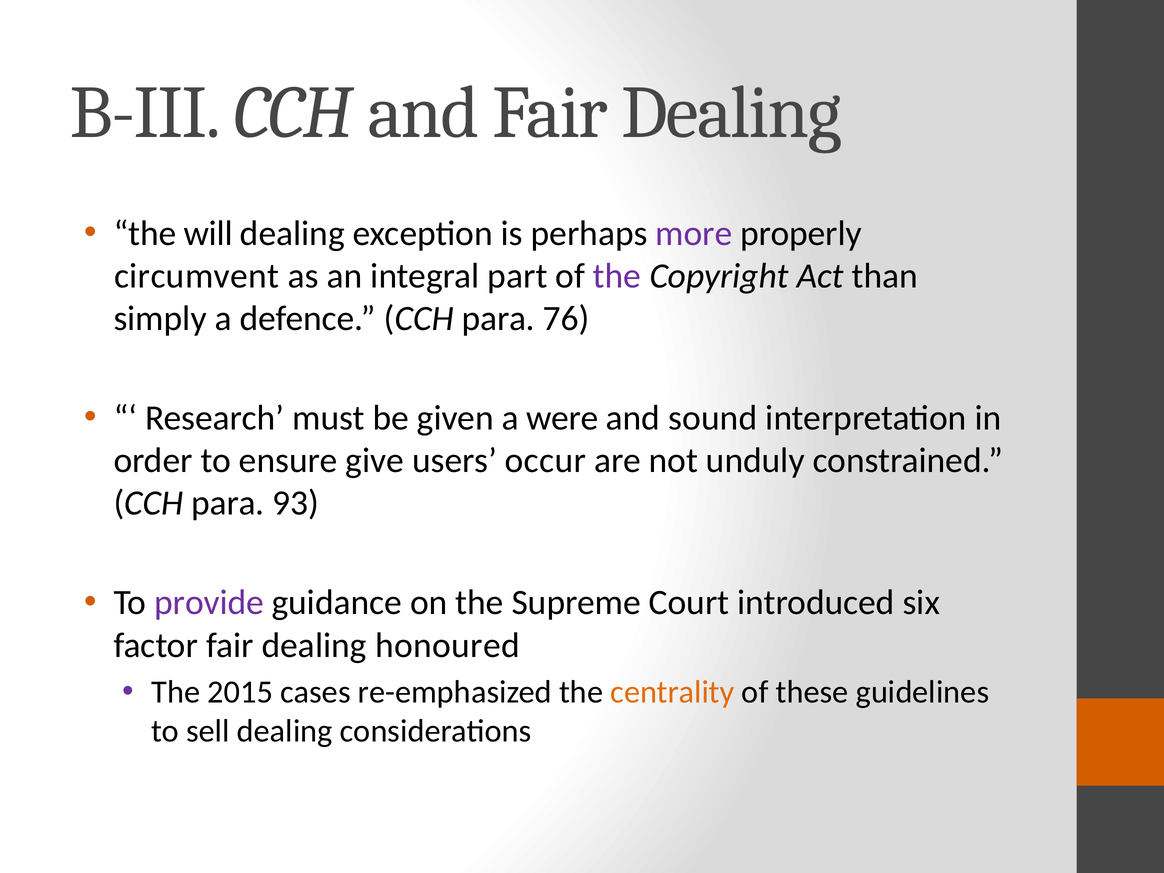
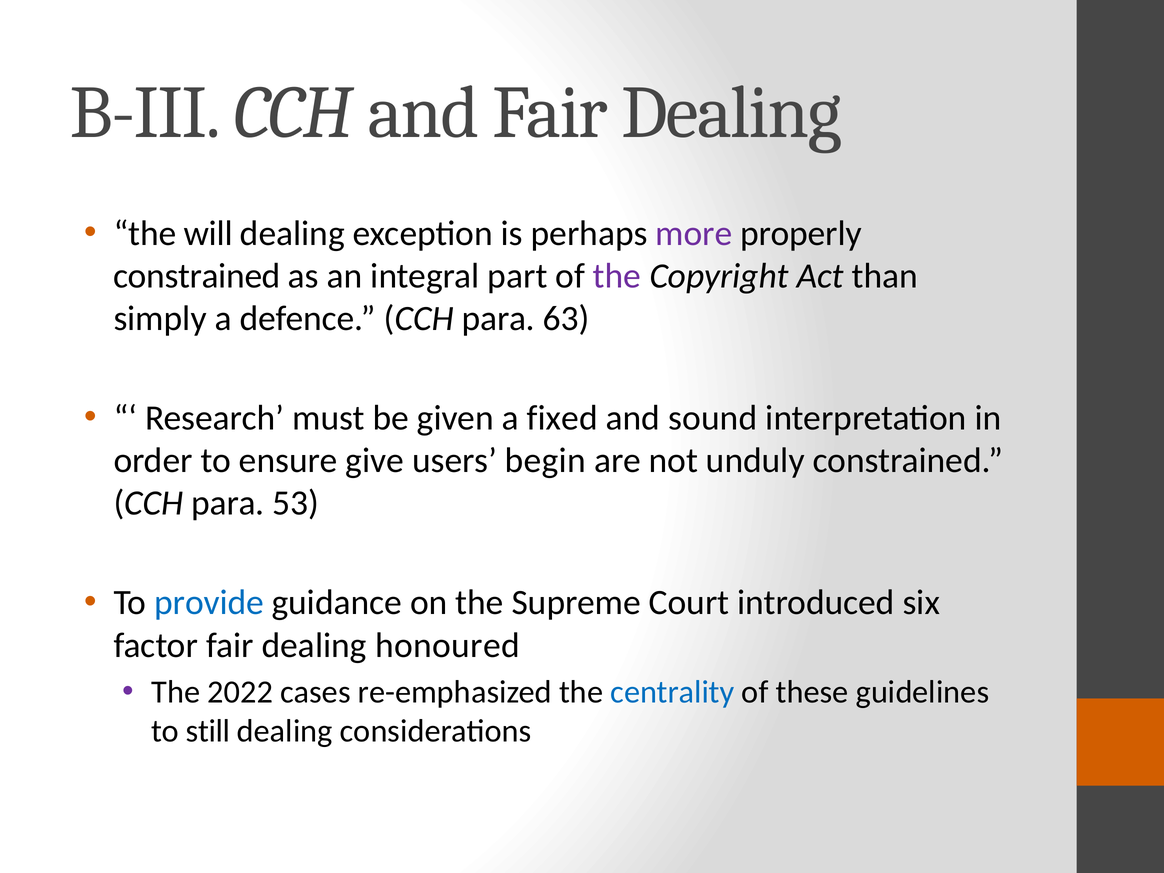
circumvent at (197, 276): circumvent -> constrained
76: 76 -> 63
were: were -> fixed
occur: occur -> begin
93: 93 -> 53
provide colour: purple -> blue
2015: 2015 -> 2022
centrality colour: orange -> blue
sell: sell -> still
